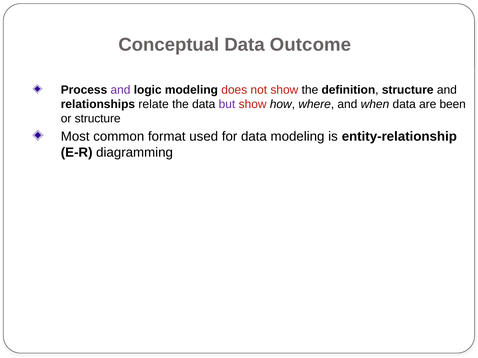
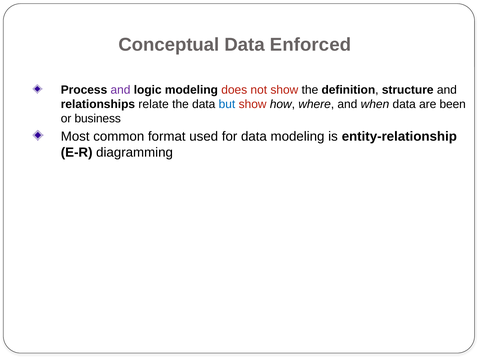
Outcome: Outcome -> Enforced
but colour: purple -> blue
or structure: structure -> business
